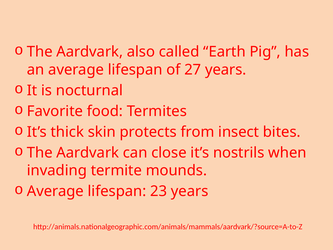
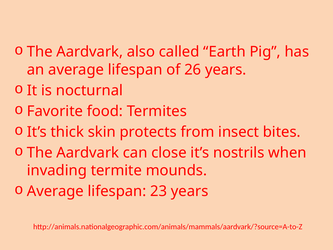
27: 27 -> 26
